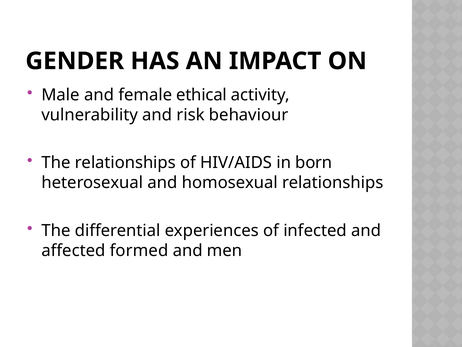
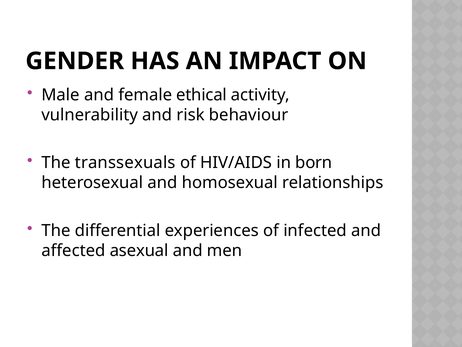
The relationships: relationships -> transsexuals
formed: formed -> asexual
